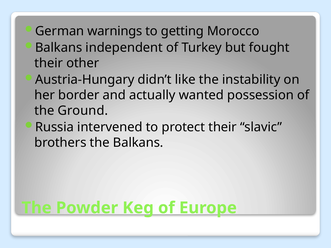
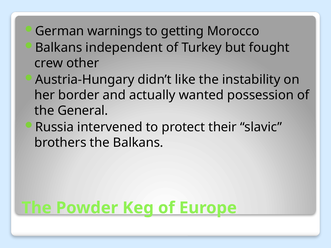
their at (49, 63): their -> crew
Ground: Ground -> General
